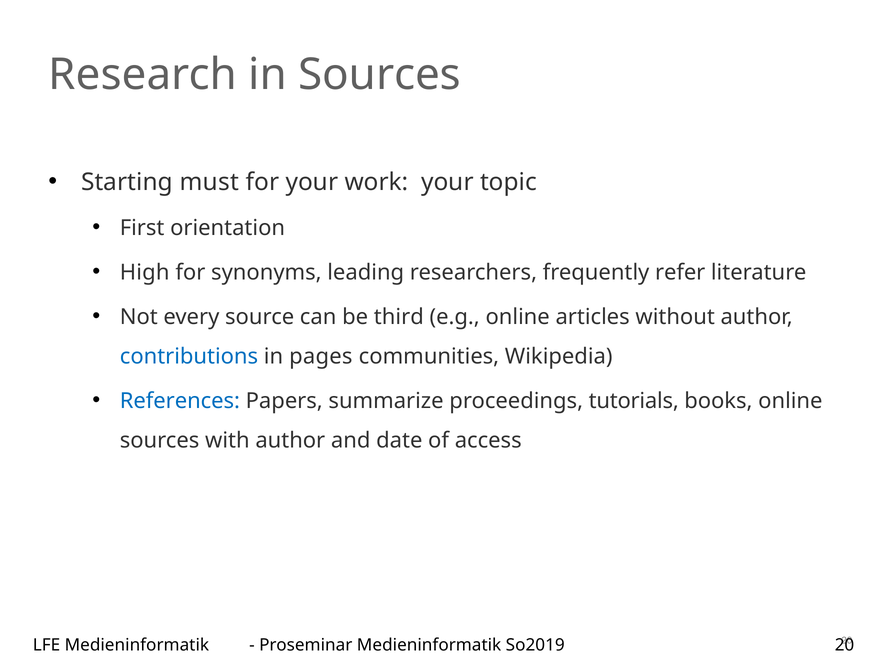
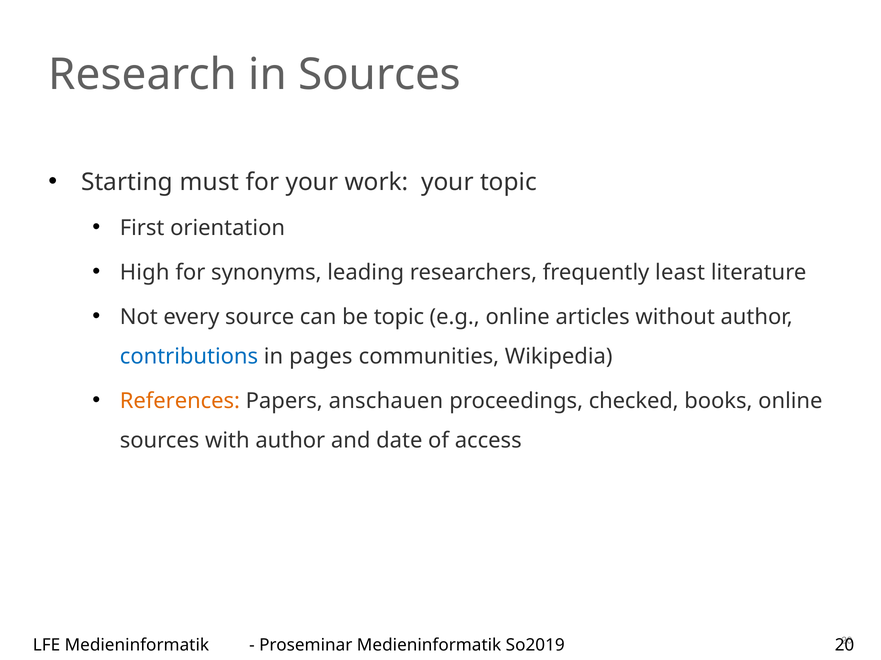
refer: refer -> least
be third: third -> topic
References colour: blue -> orange
summarize: summarize -> anschauen
tutorials: tutorials -> checked
